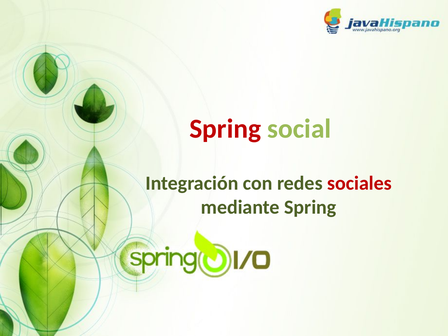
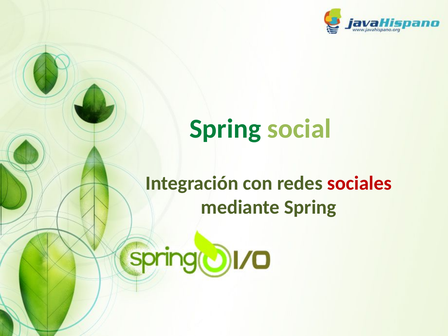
Spring at (225, 129) colour: red -> green
